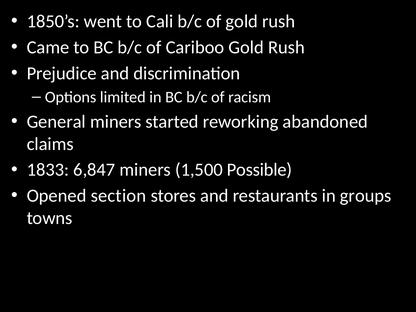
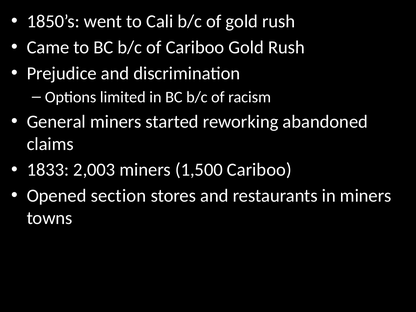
6,847: 6,847 -> 2,003
1,500 Possible: Possible -> Cariboo
in groups: groups -> miners
